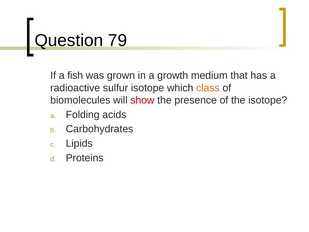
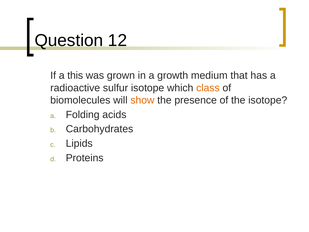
79: 79 -> 12
fish: fish -> this
show colour: red -> orange
